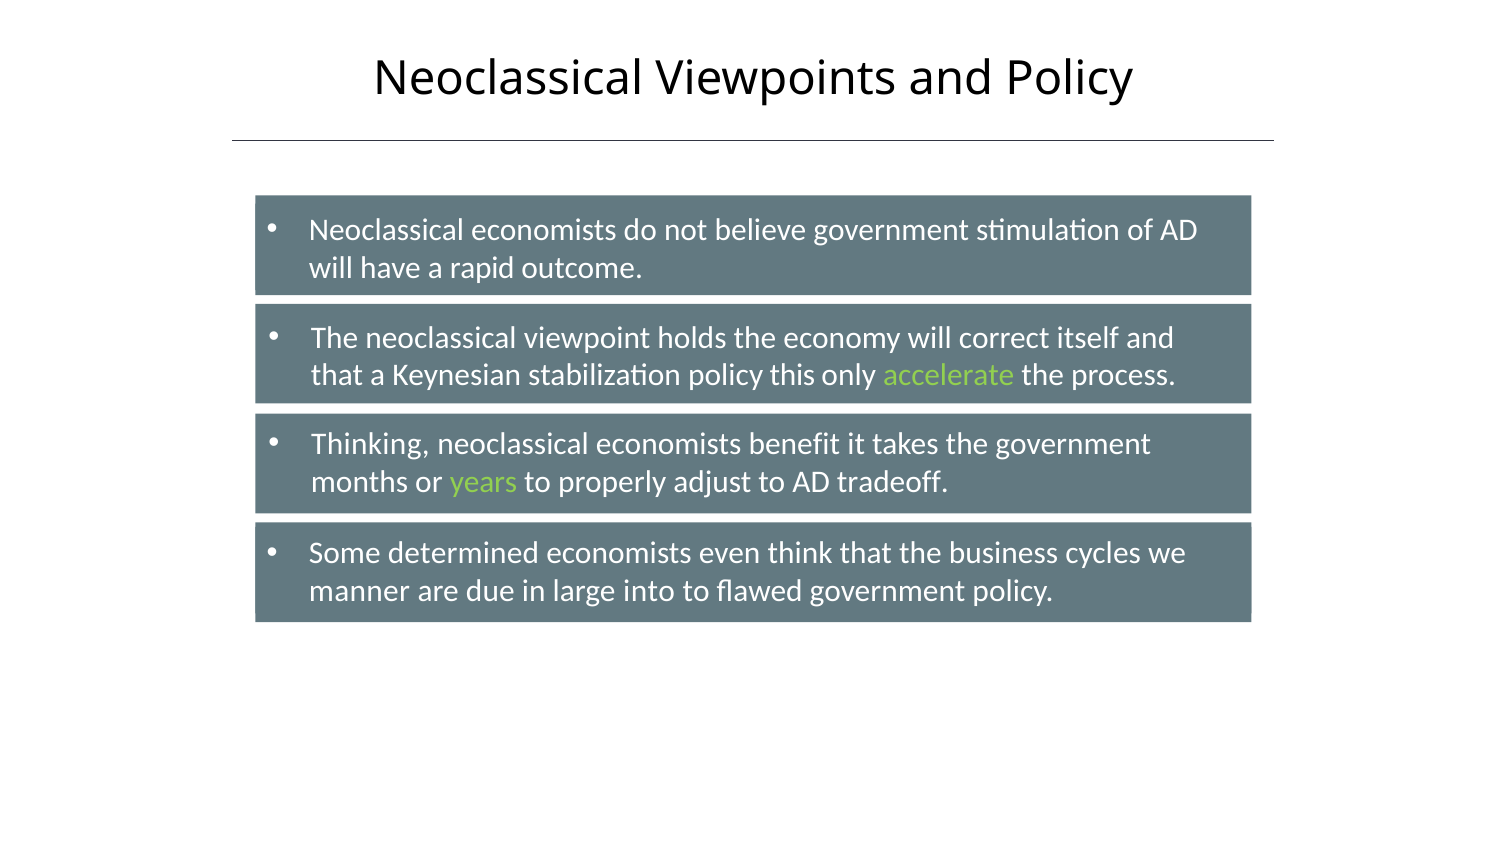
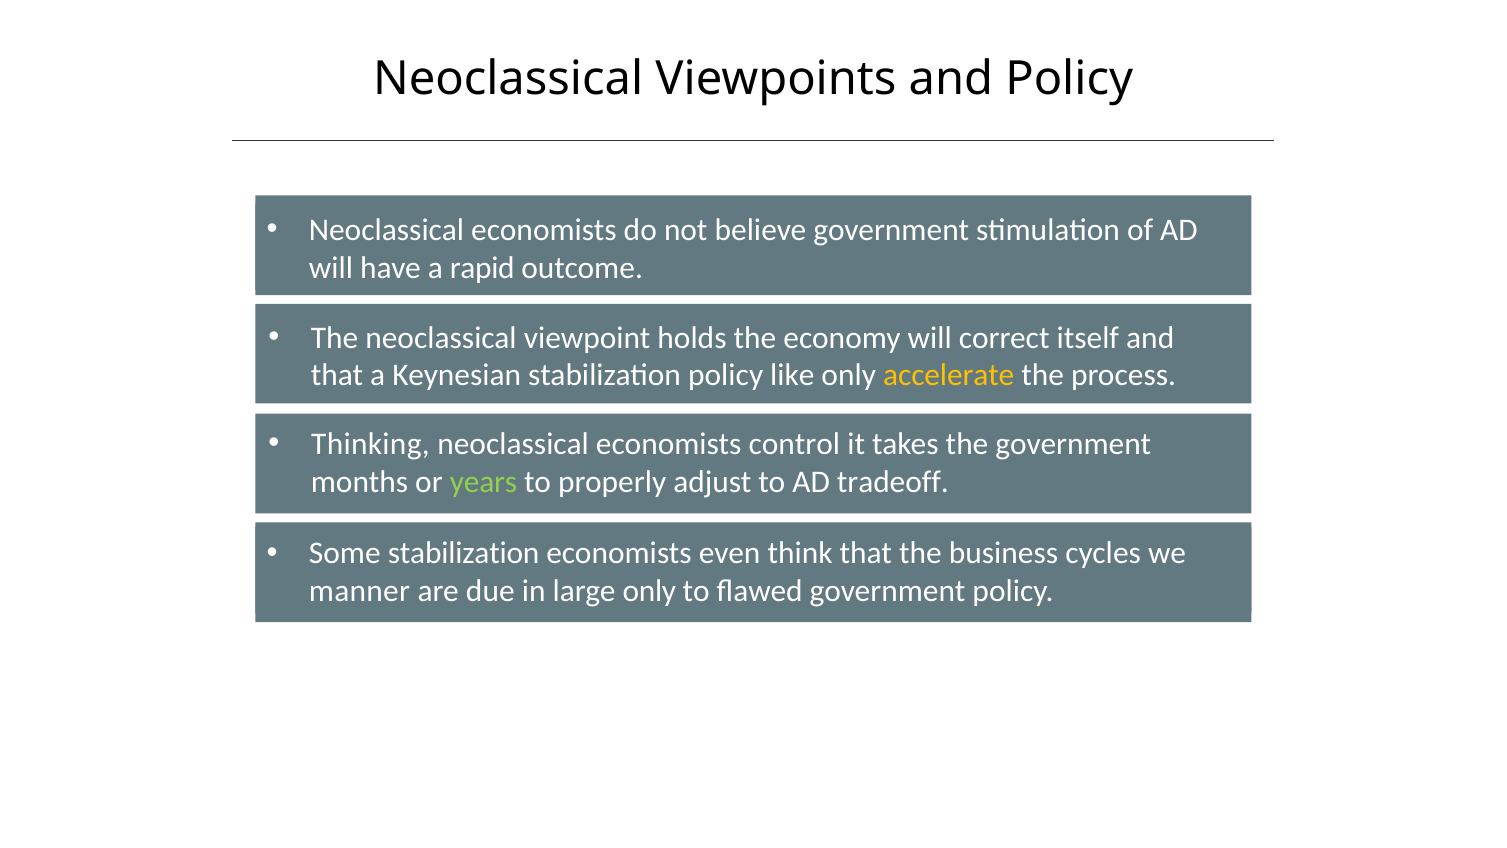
this: this -> like
accelerate colour: light green -> yellow
benefit: benefit -> control
Some determined: determined -> stabilization
large into: into -> only
